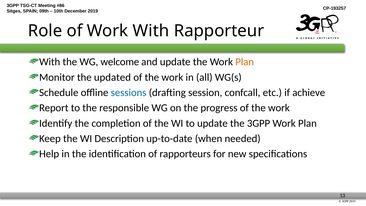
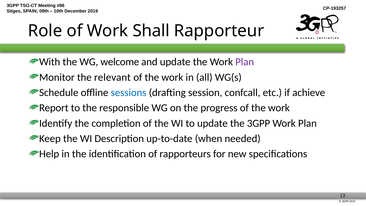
Work With: With -> Shall
Plan at (245, 62) colour: orange -> purple
updated: updated -> relevant
